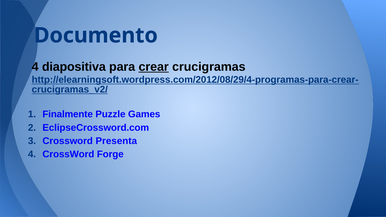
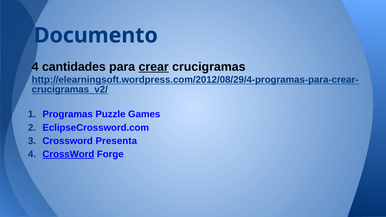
diapositiva: diapositiva -> cantidades
Finalmente: Finalmente -> Programas
CrossWord at (68, 154) underline: none -> present
